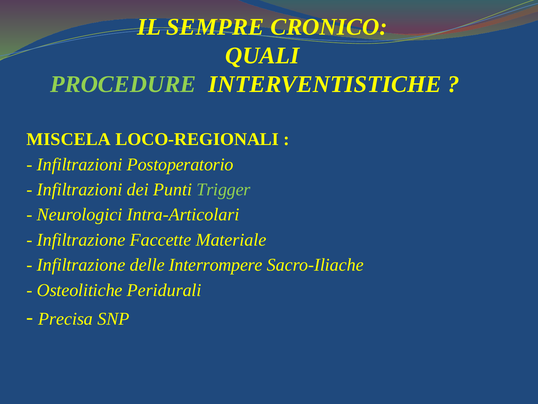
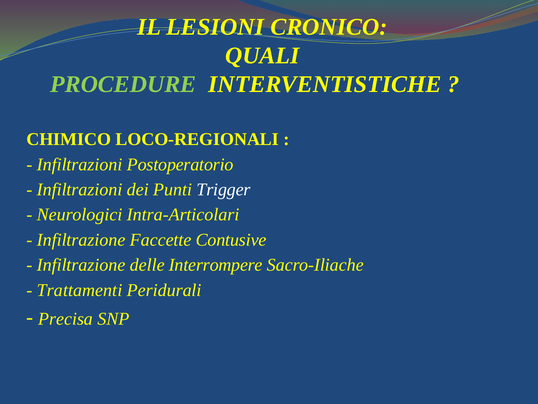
SEMPRE: SEMPRE -> LESIONI
MISCELA: MISCELA -> CHIMICO
Trigger colour: light green -> white
Materiale: Materiale -> Contusive
Osteolitiche: Osteolitiche -> Trattamenti
